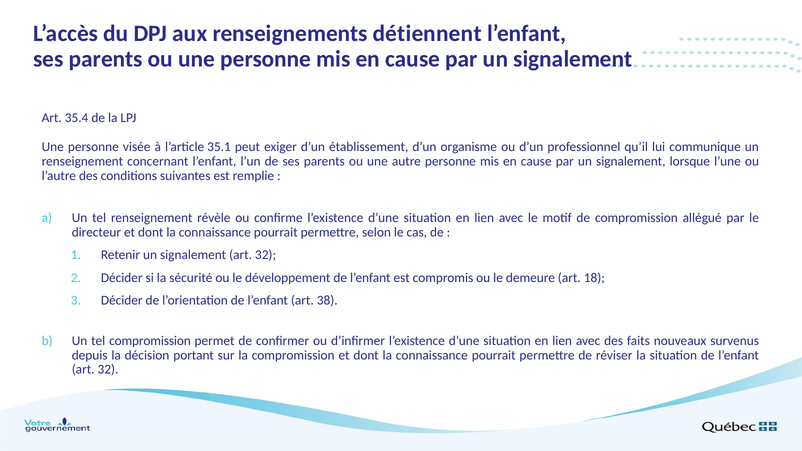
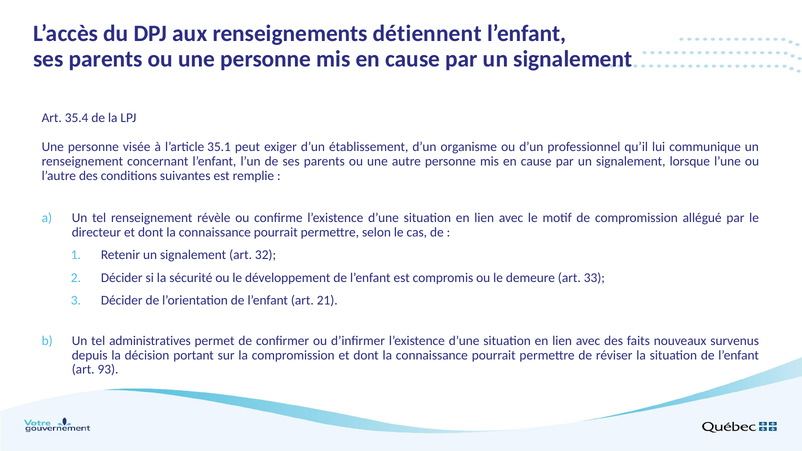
18: 18 -> 33
38: 38 -> 21
tel compromission: compromission -> administratives
32 at (108, 370): 32 -> 93
